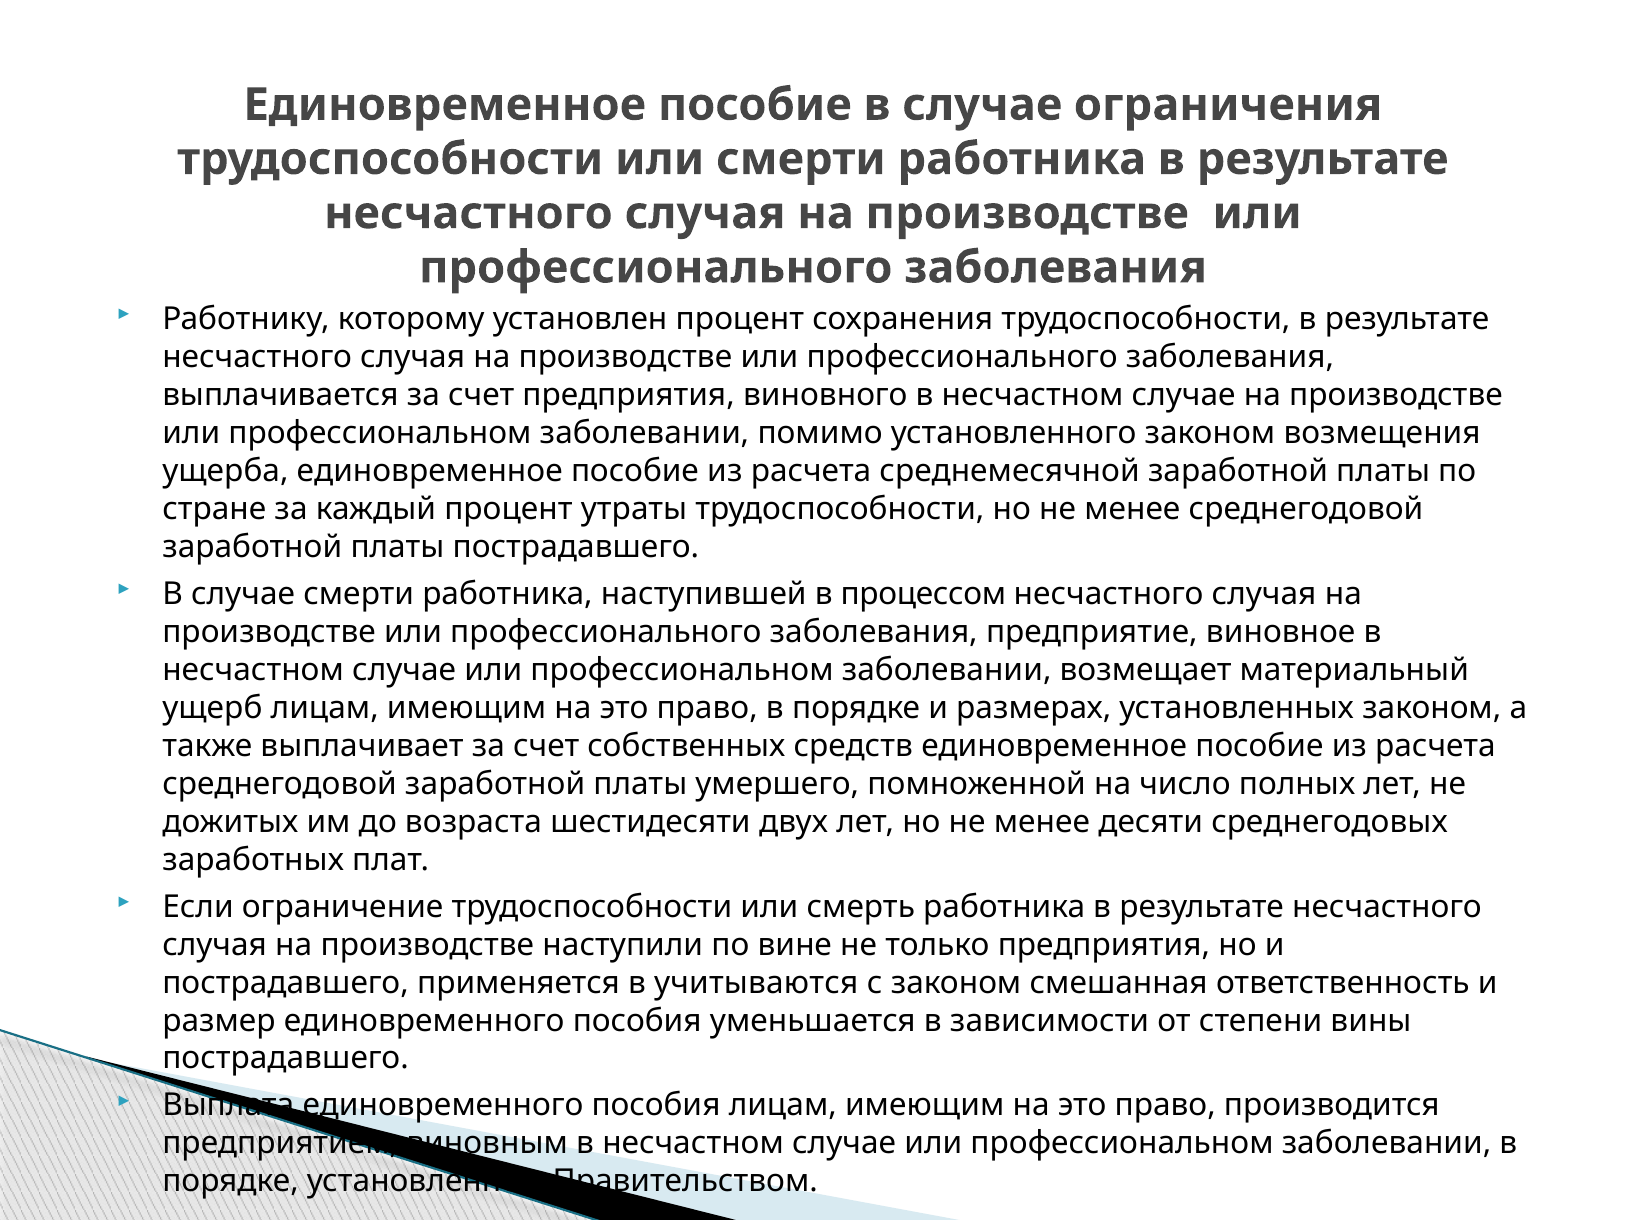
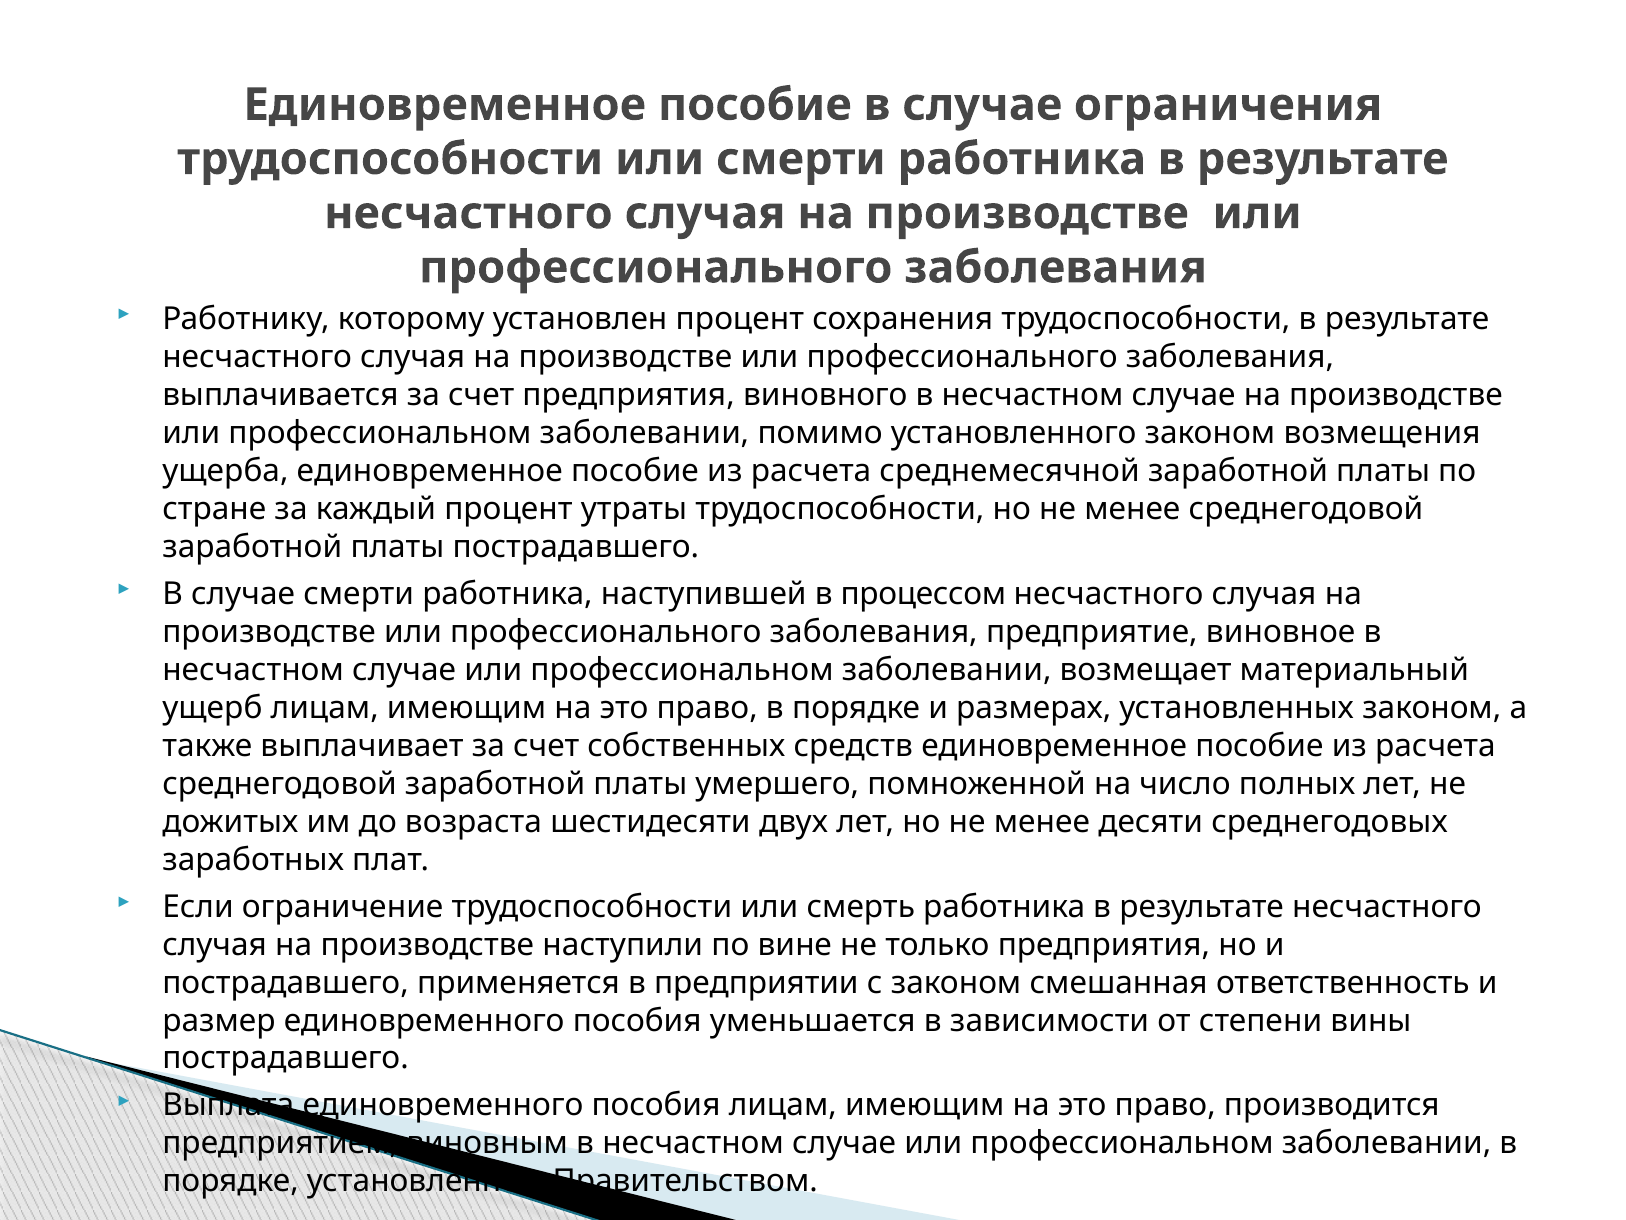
учитываются: учитываются -> предприятии
